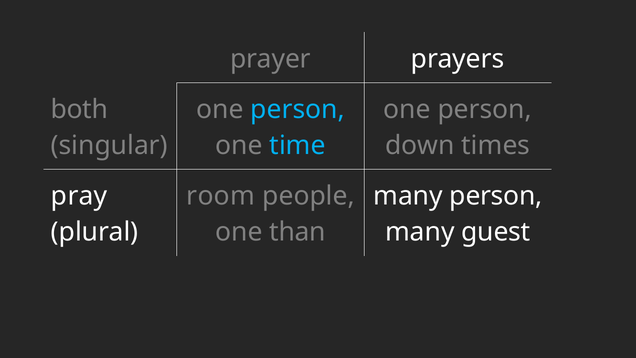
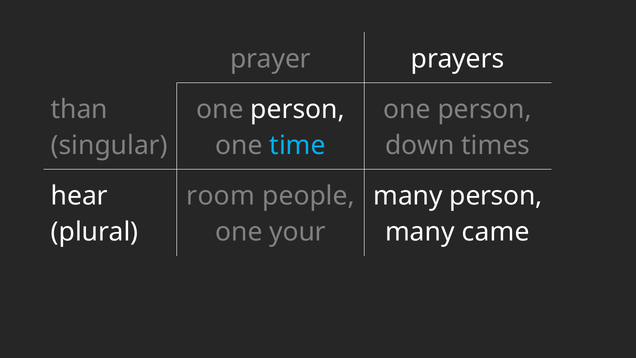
both: both -> than
person at (298, 109) colour: light blue -> white
pray: pray -> hear
than: than -> your
guest: guest -> came
